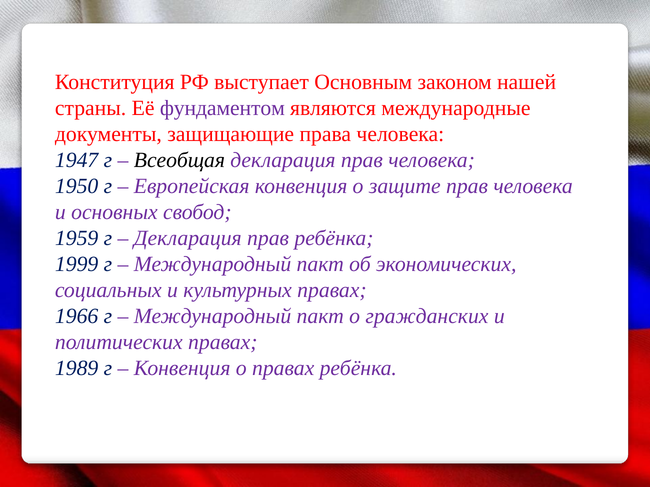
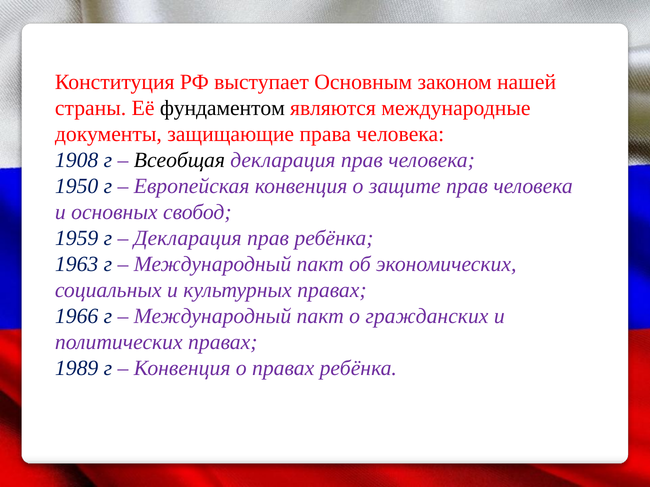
фундаментом colour: purple -> black
1947: 1947 -> 1908
1999: 1999 -> 1963
